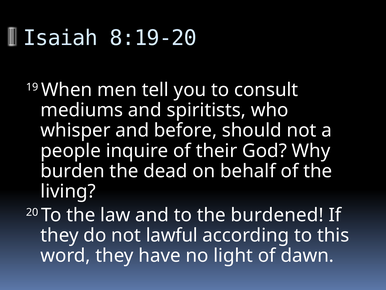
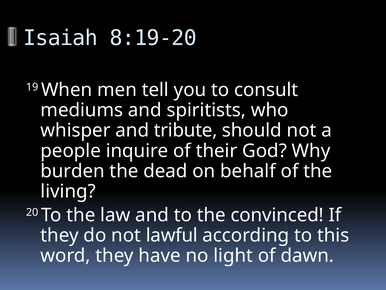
before: before -> tribute
burdened: burdened -> convinced
